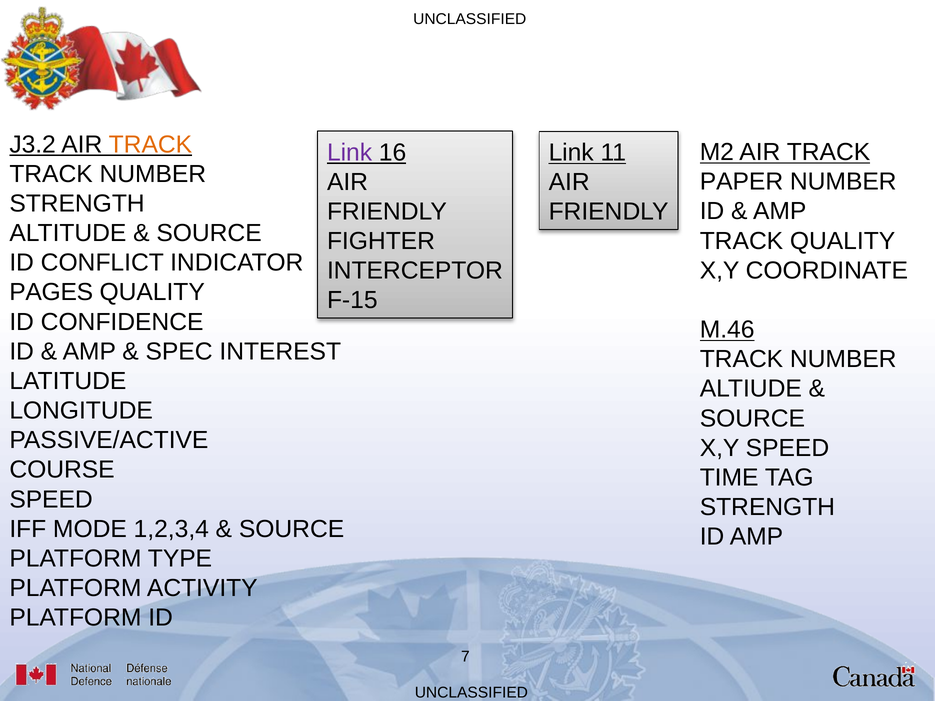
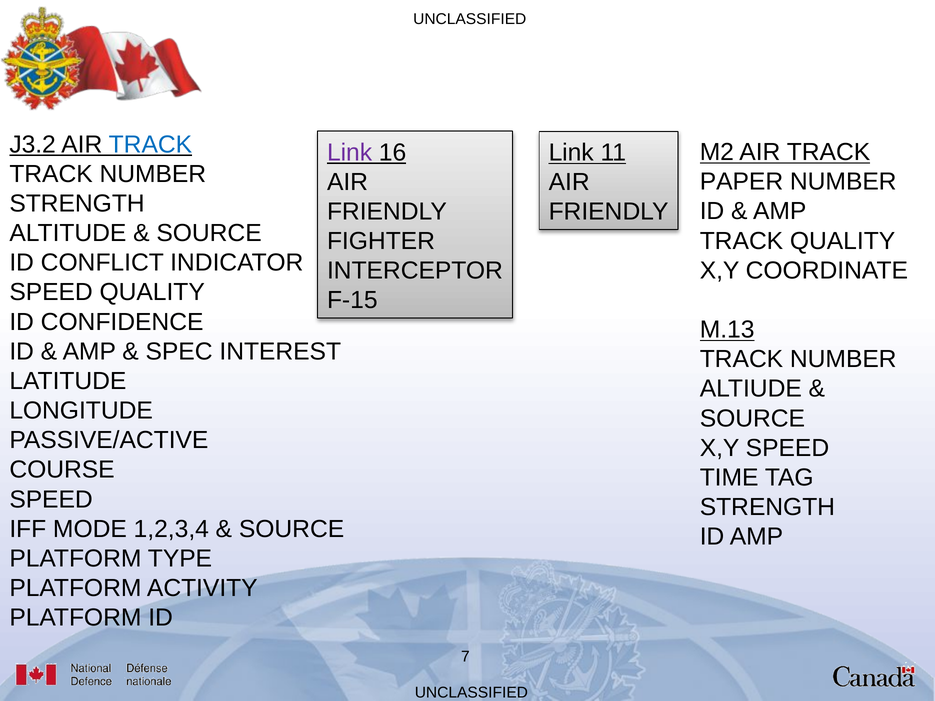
TRACK at (150, 144) colour: orange -> blue
PAGES at (51, 292): PAGES -> SPEED
M.46: M.46 -> M.13
